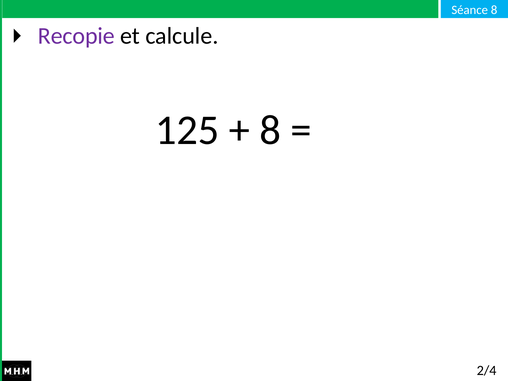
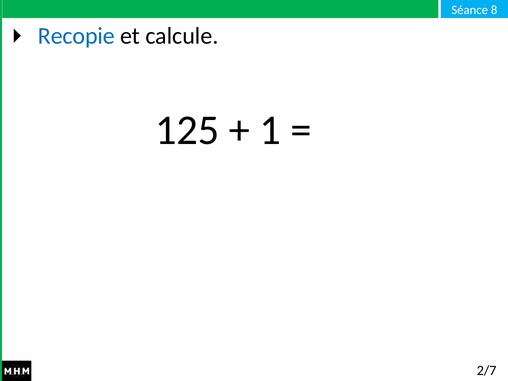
Recopie colour: purple -> blue
8 at (270, 130): 8 -> 1
2/4: 2/4 -> 2/7
